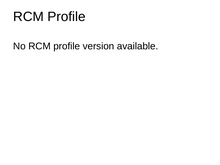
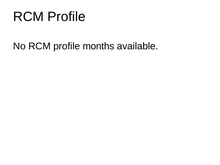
version: version -> months
